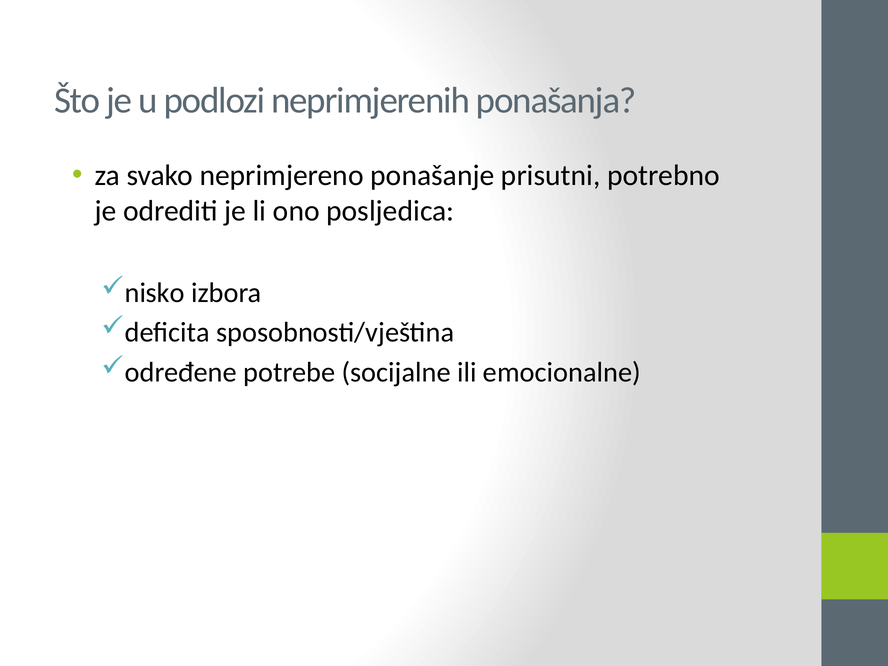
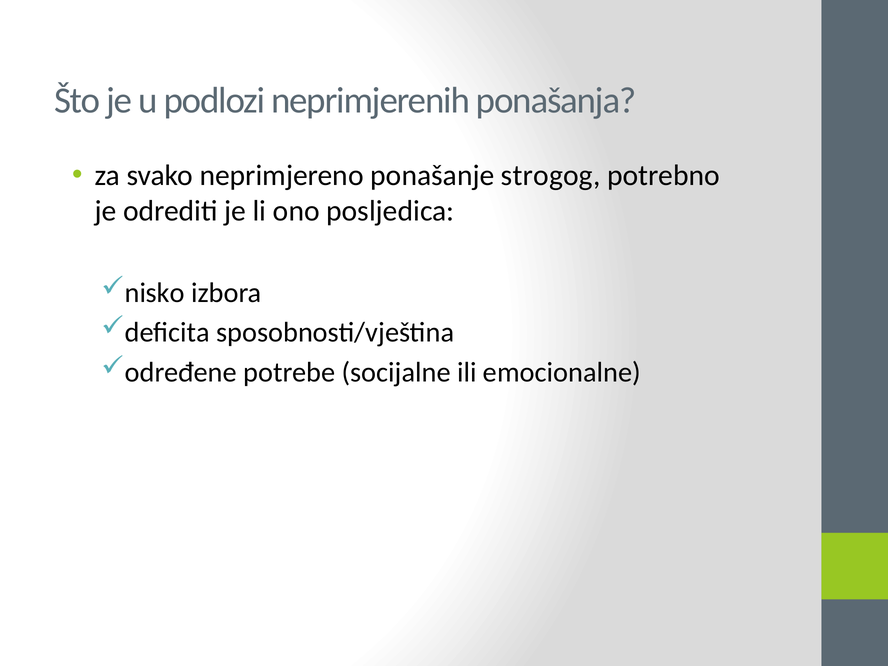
prisutni: prisutni -> strogog
